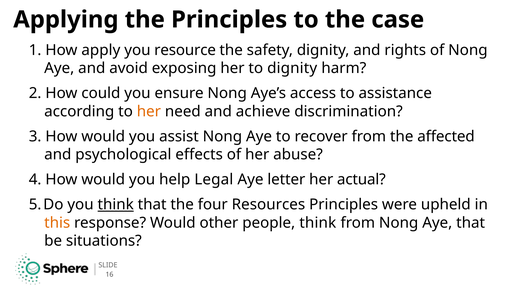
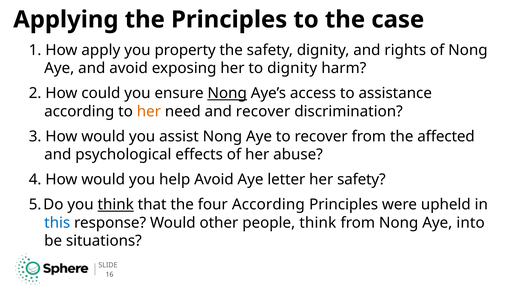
resource: resource -> property
Nong at (227, 93) underline: none -> present
and achieve: achieve -> recover
help Legal: Legal -> Avoid
her actual: actual -> safety
four Resources: Resources -> According
this colour: orange -> blue
Aye that: that -> into
